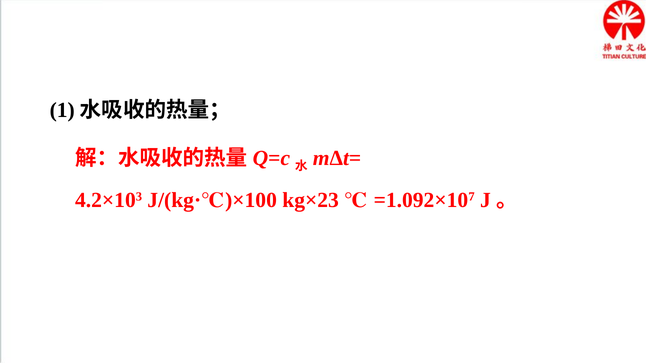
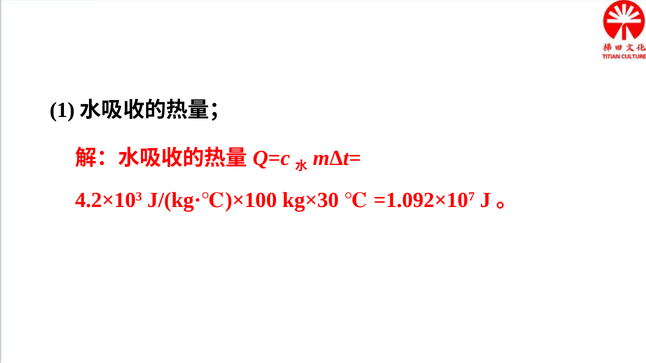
kg×23: kg×23 -> kg×30
